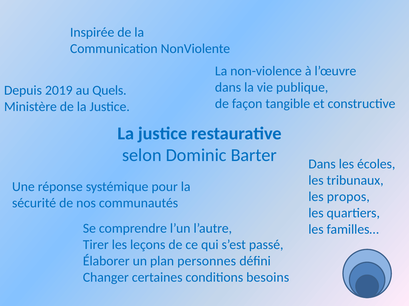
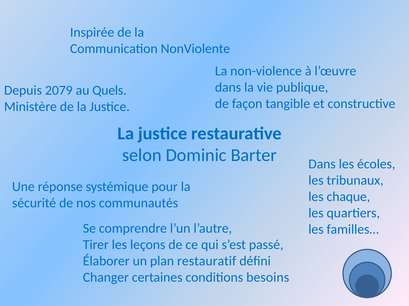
2019: 2019 -> 2079
propos: propos -> chaque
personnes: personnes -> restauratif
